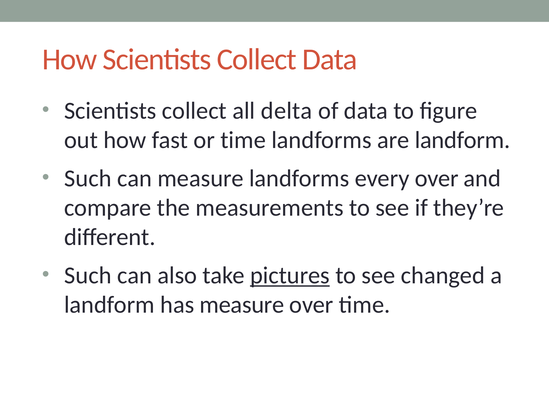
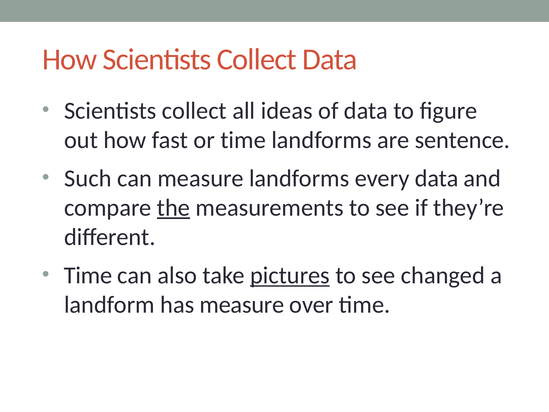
delta: delta -> ideas
are landform: landform -> sentence
every over: over -> data
the underline: none -> present
Such at (88, 275): Such -> Time
